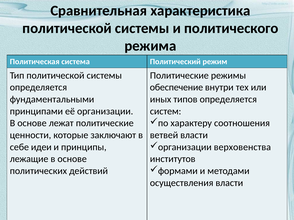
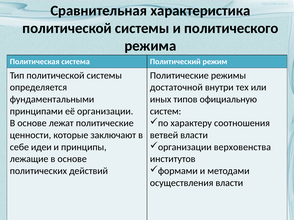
обеспечение: обеспечение -> достаточной
типов определяется: определяется -> официальную
